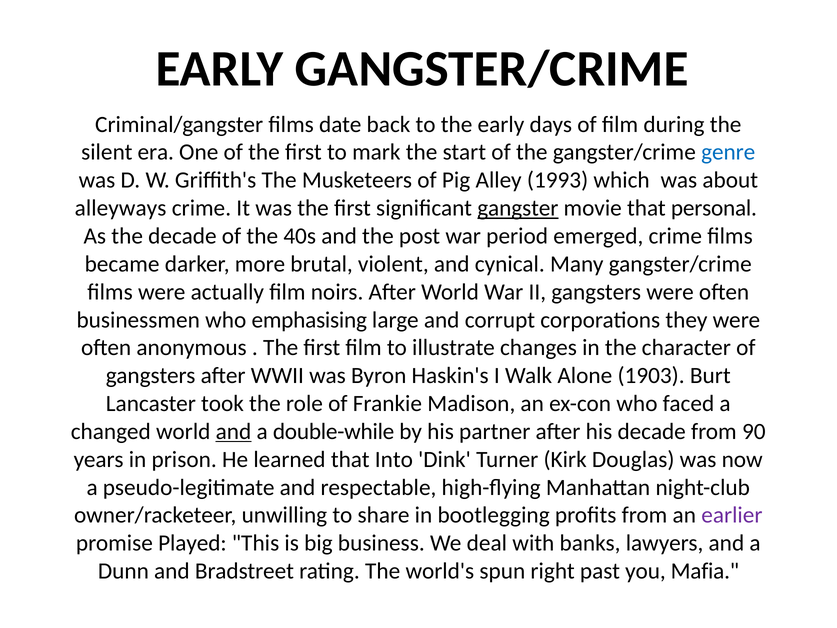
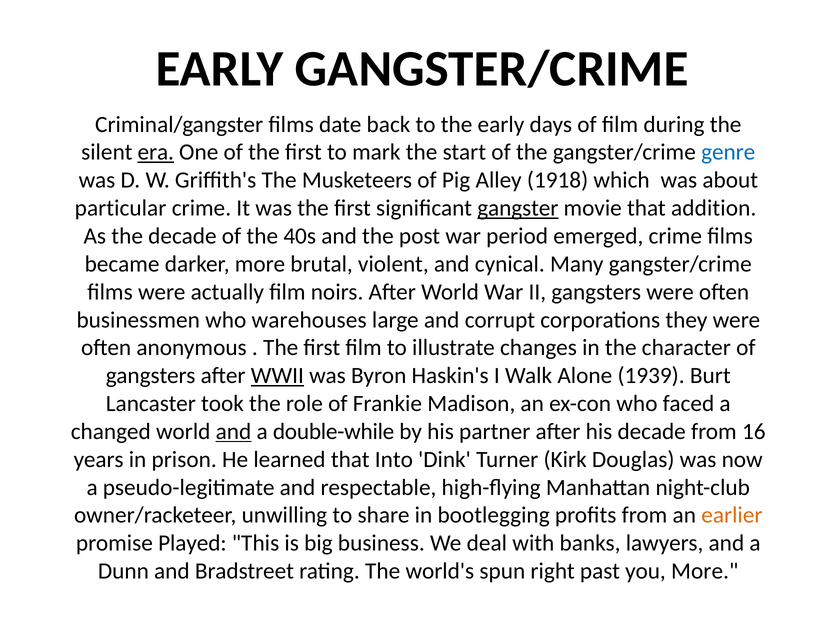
era underline: none -> present
1993: 1993 -> 1918
alleyways: alleyways -> particular
personal: personal -> addition
emphasising: emphasising -> warehouses
WWII underline: none -> present
1903: 1903 -> 1939
90: 90 -> 16
earlier colour: purple -> orange
you Mafia: Mafia -> More
